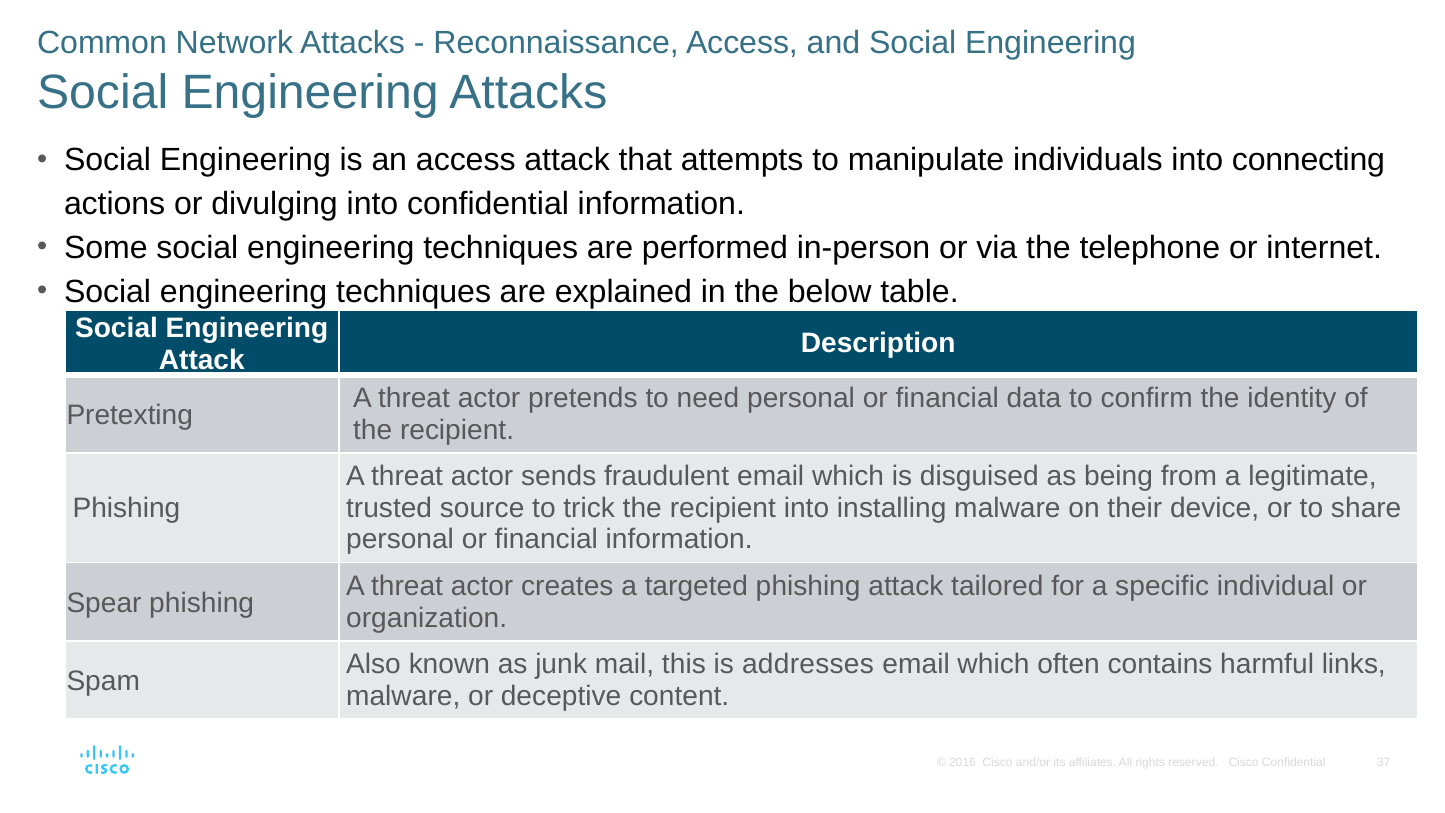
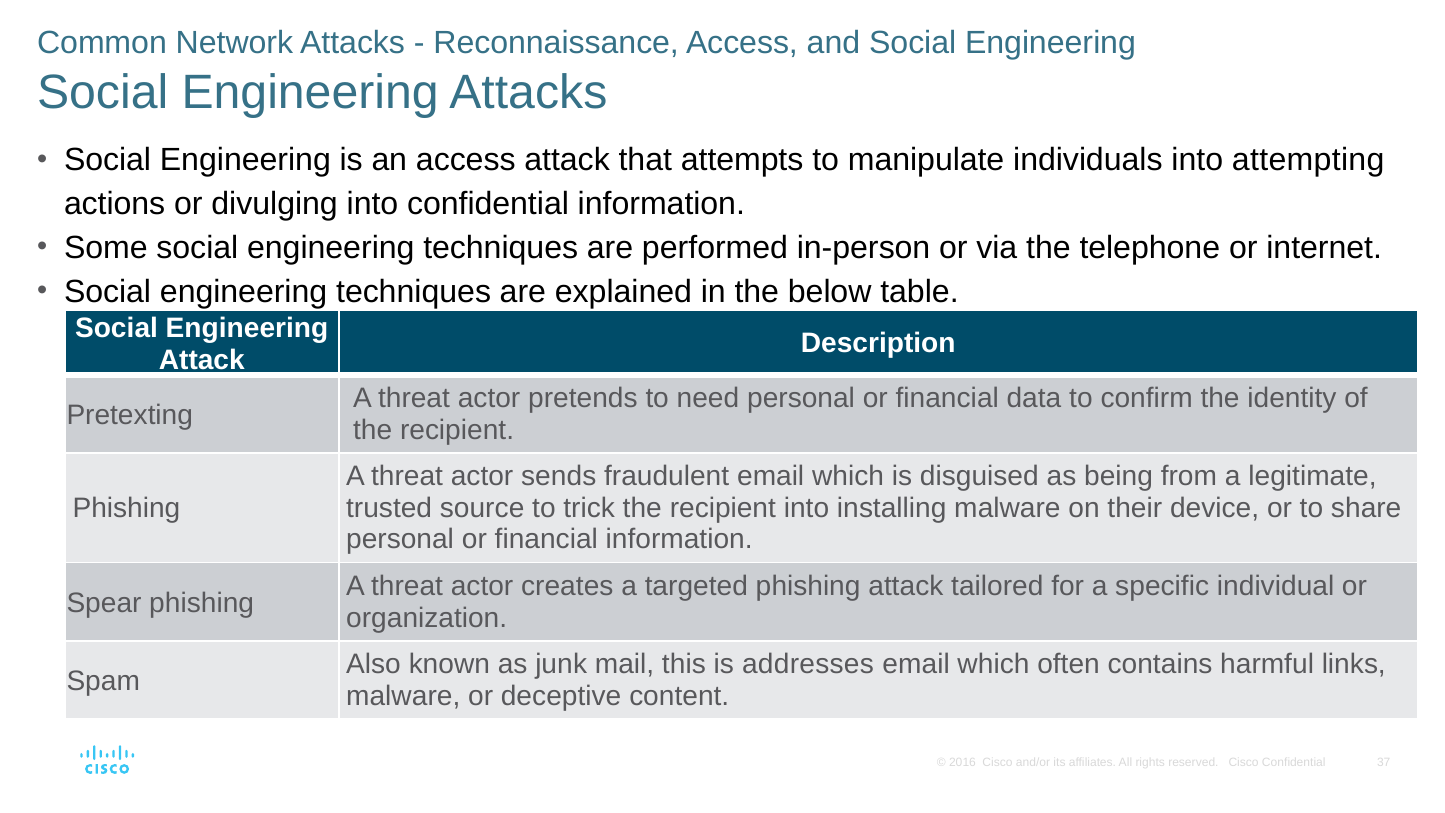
connecting: connecting -> attempting
